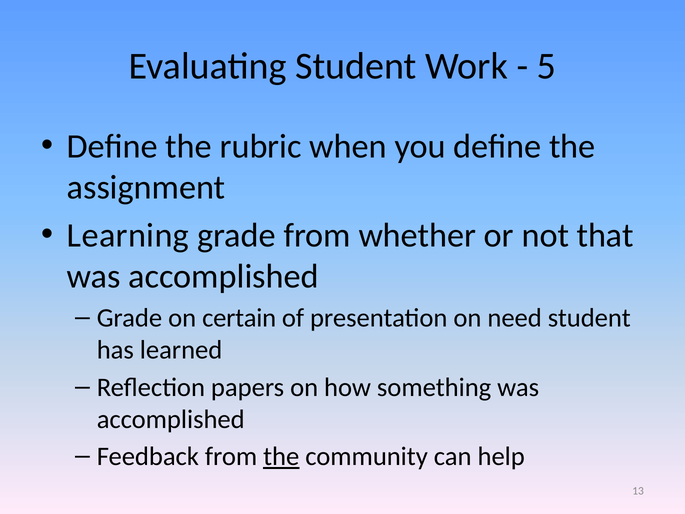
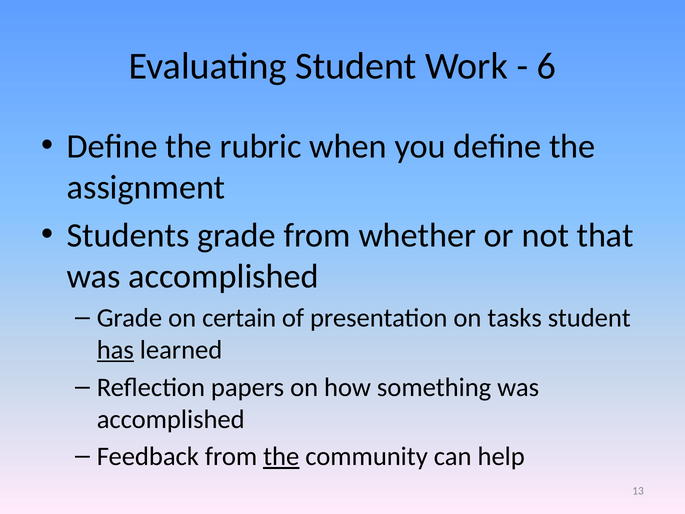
5: 5 -> 6
Learning: Learning -> Students
need: need -> tasks
has underline: none -> present
